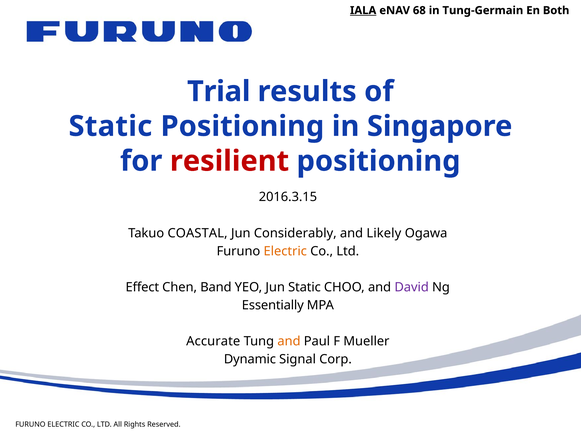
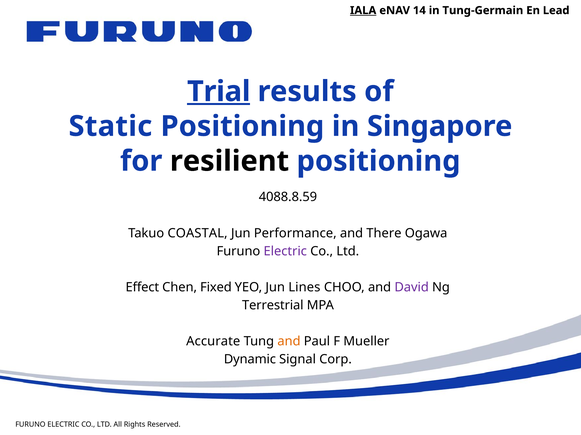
68: 68 -> 14
Both: Both -> Lead
Trial underline: none -> present
resilient colour: red -> black
2016.3.15: 2016.3.15 -> 4088.8.59
Considerably: Considerably -> Performance
Likely: Likely -> There
Electric at (285, 252) colour: orange -> purple
Band: Band -> Fixed
Jun Static: Static -> Lines
Essentially: Essentially -> Terrestrial
